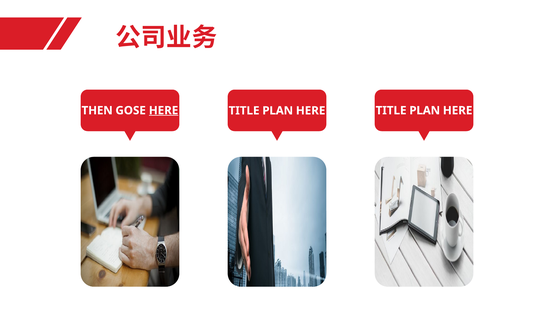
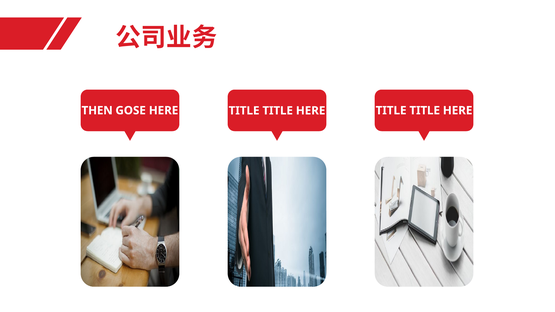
HERE at (164, 111) underline: present -> none
PLAN at (425, 111): PLAN -> TITLE
PLAN at (278, 111): PLAN -> TITLE
